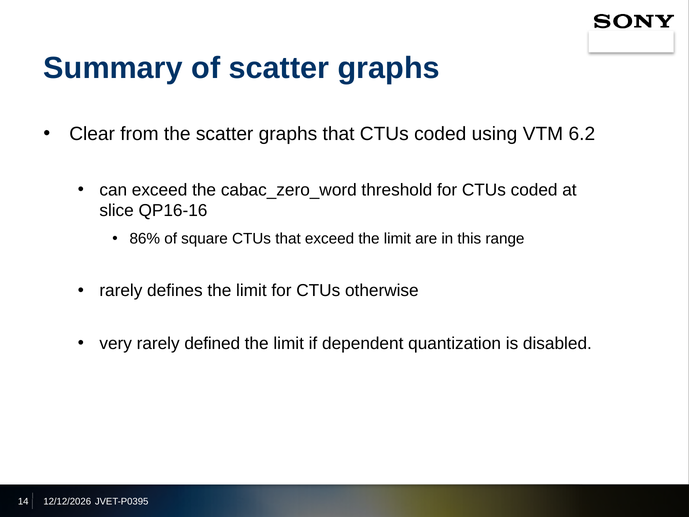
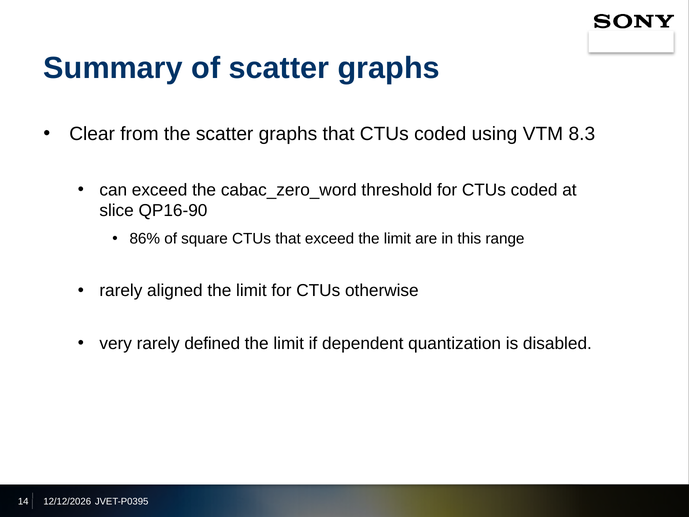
6.2: 6.2 -> 8.3
QP16-16: QP16-16 -> QP16-90
defines: defines -> aligned
